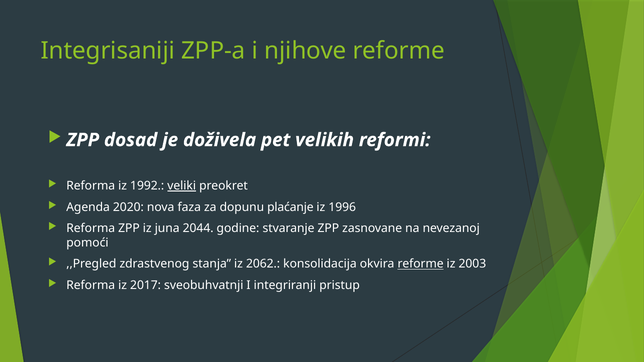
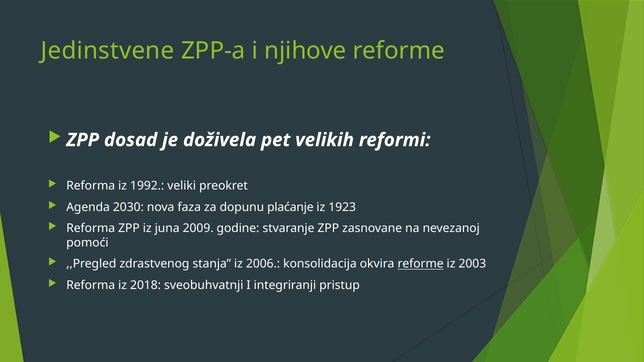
Integrisaniji: Integrisaniji -> Jedinstvene
veliki underline: present -> none
2020: 2020 -> 2030
1996: 1996 -> 1923
2044: 2044 -> 2009
2062: 2062 -> 2006
2017: 2017 -> 2018
